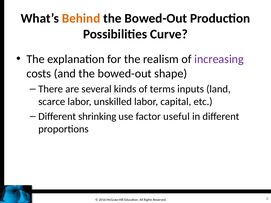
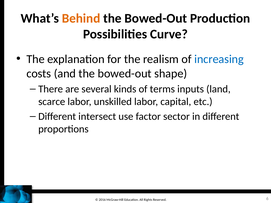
increasing colour: purple -> blue
shrinking: shrinking -> intersect
useful: useful -> sector
